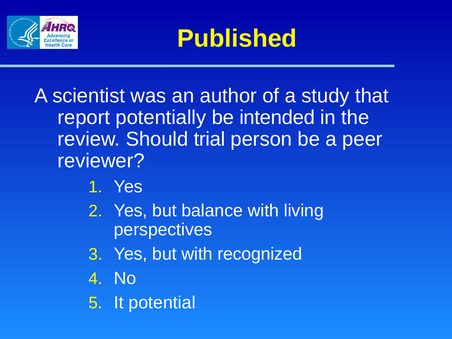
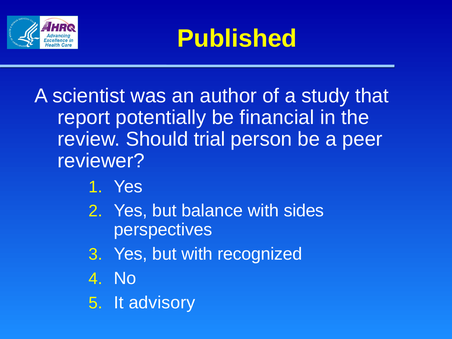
intended: intended -> financial
living: living -> sides
potential: potential -> advisory
